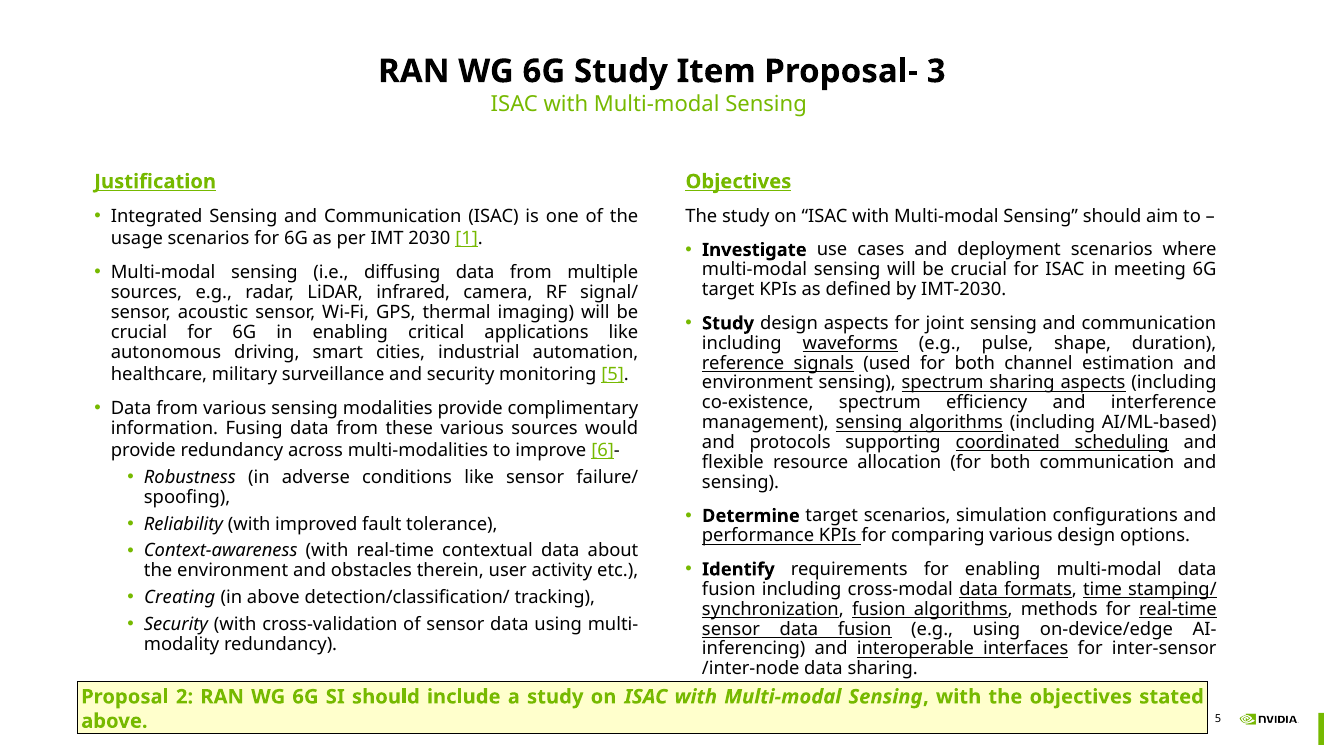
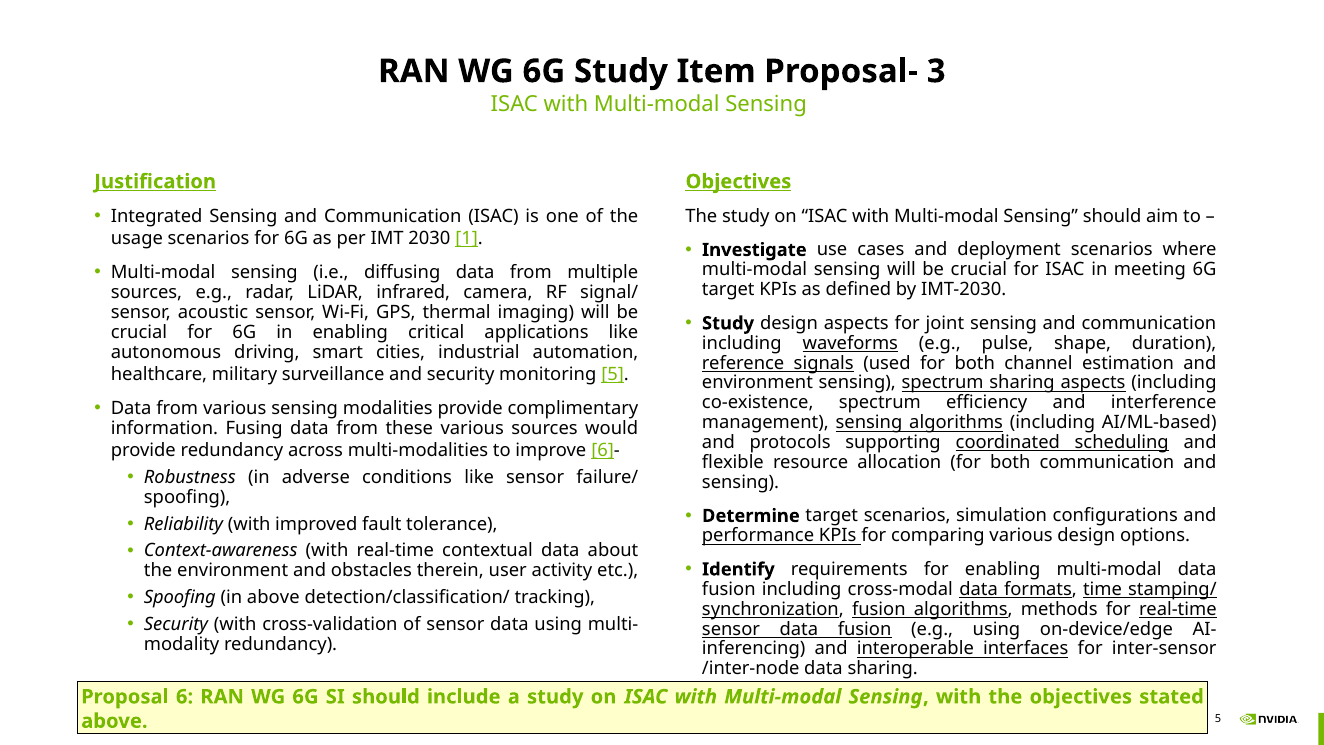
Creating at (180, 597): Creating -> Spoofing
2: 2 -> 6
